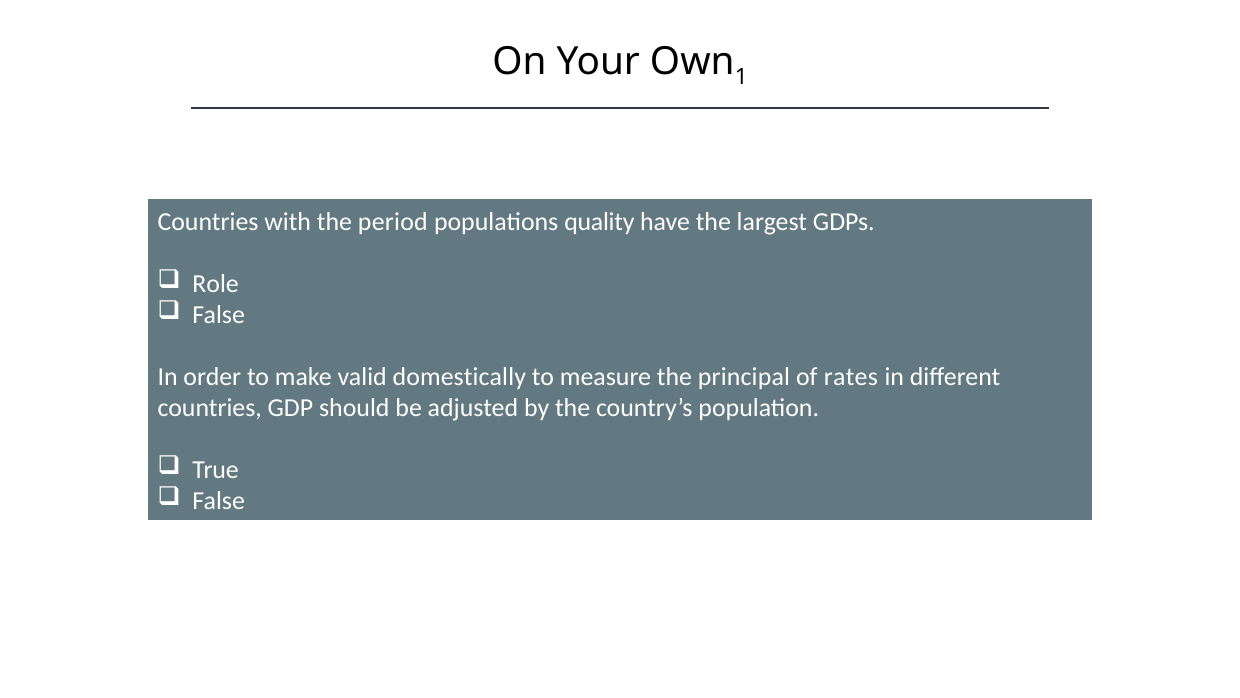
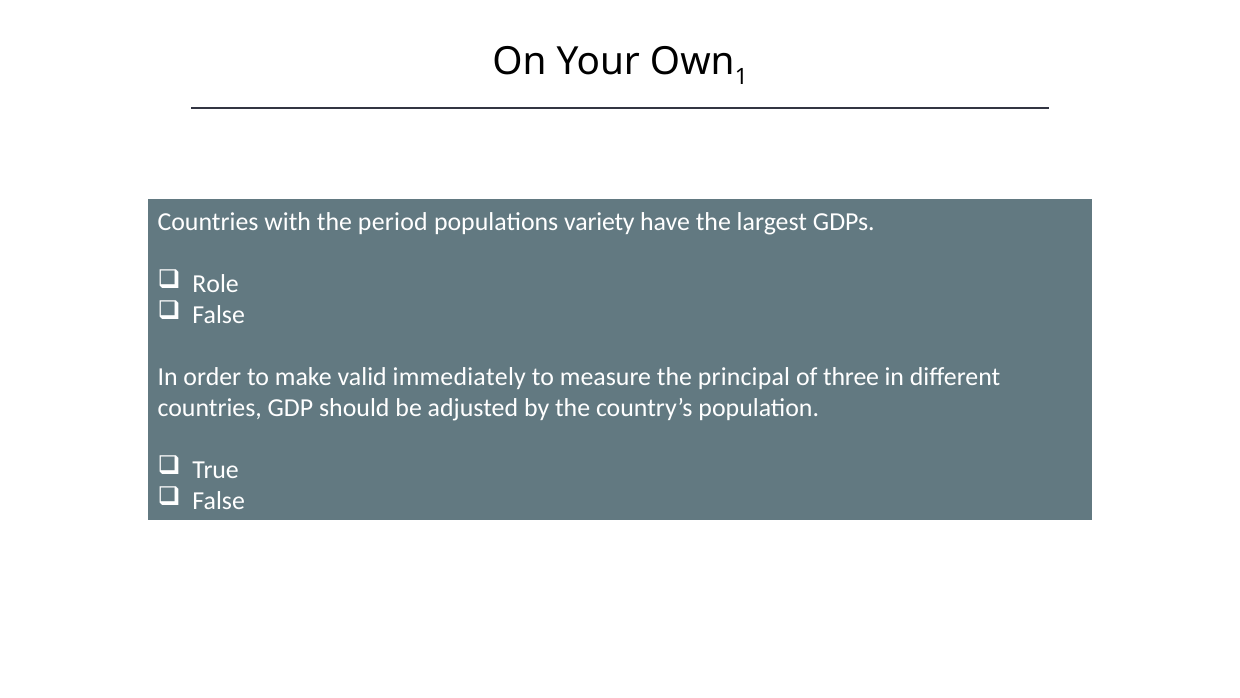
quality: quality -> variety
domestically: domestically -> immediately
rates: rates -> three
